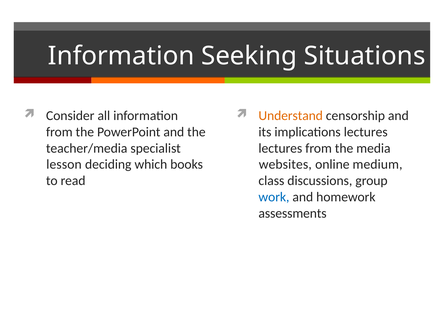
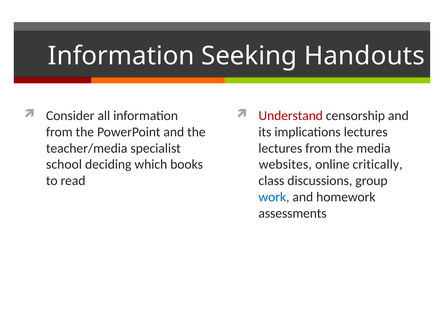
Situations: Situations -> Handouts
Understand colour: orange -> red
lesson: lesson -> school
medium: medium -> critically
